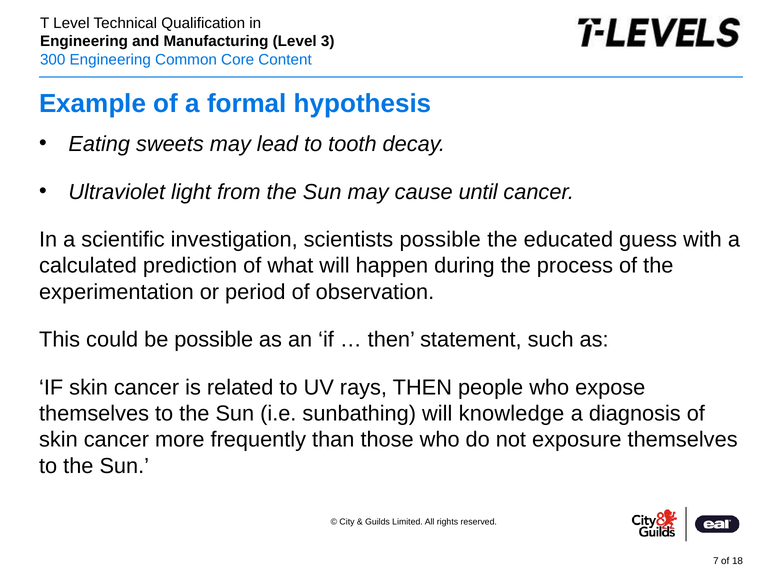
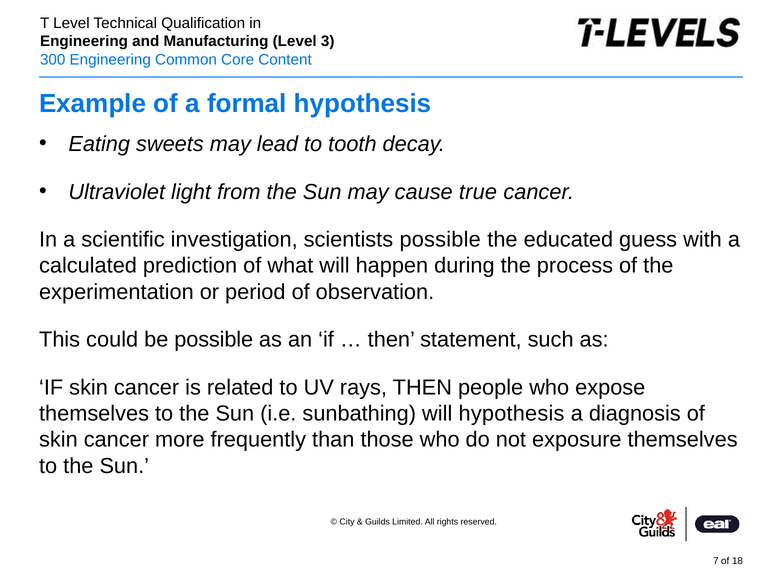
until: until -> true
will knowledge: knowledge -> hypothesis
